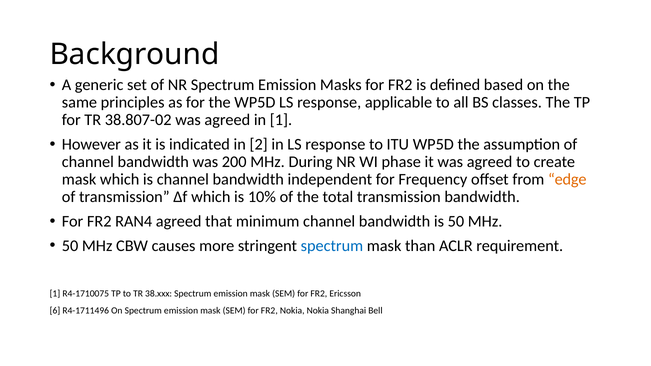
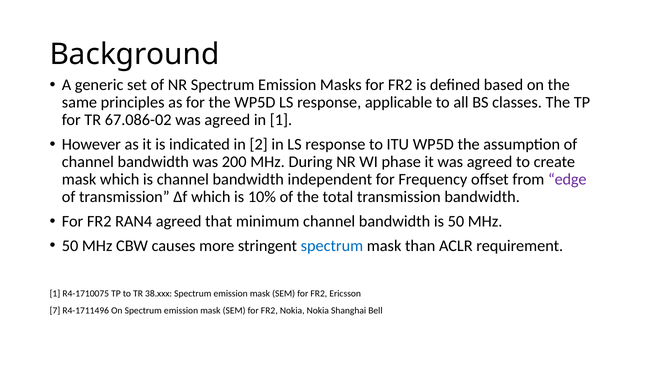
38.807-02: 38.807-02 -> 67.086-02
edge colour: orange -> purple
6: 6 -> 7
